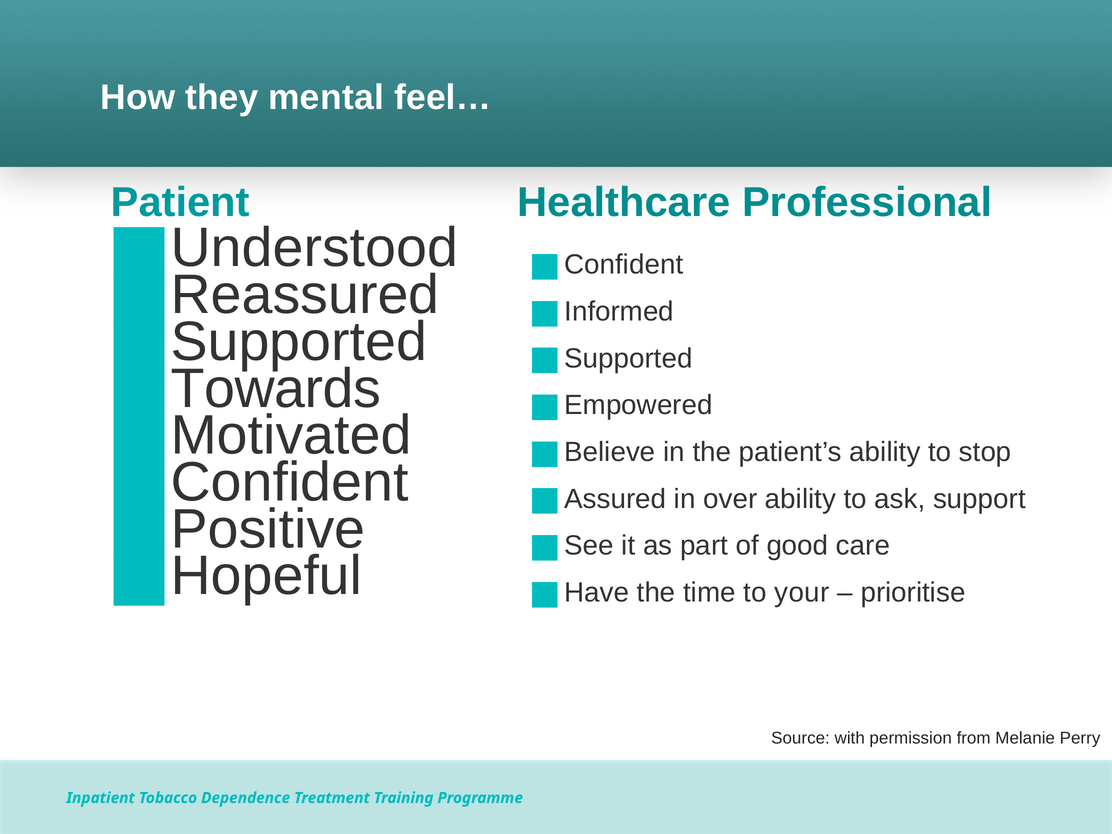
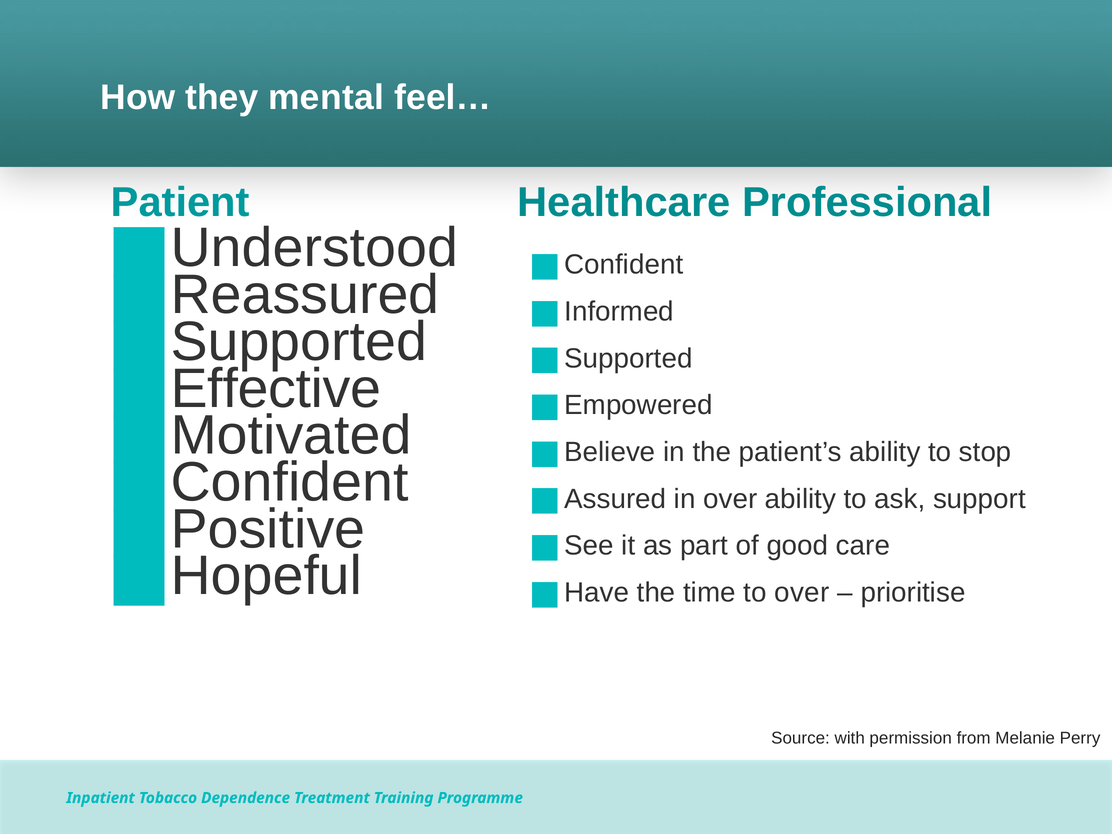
Towards: Towards -> Effective
to your: your -> over
